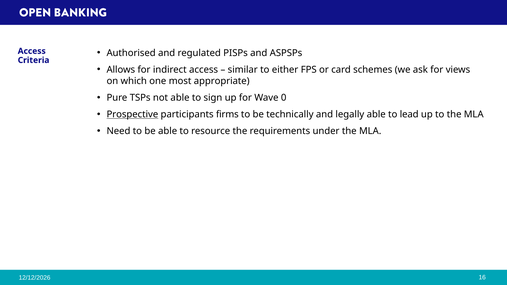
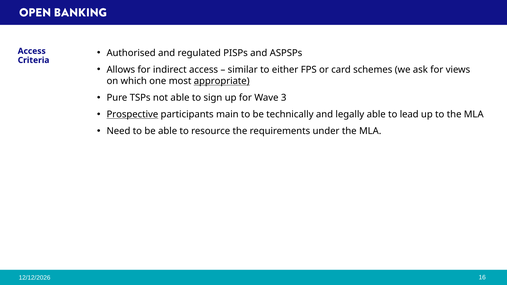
appropriate underline: none -> present
0: 0 -> 3
firms: firms -> main
